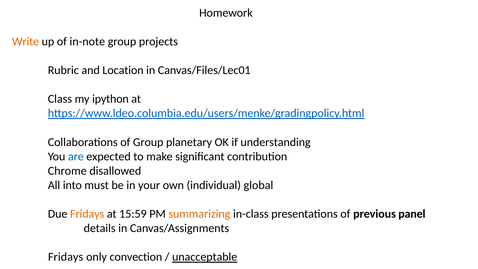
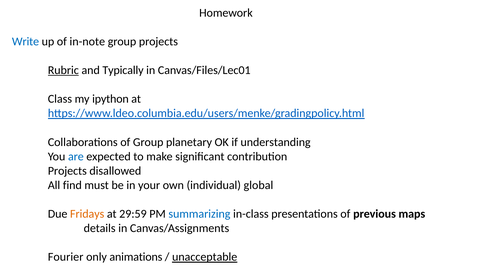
Write colour: orange -> blue
Rubric underline: none -> present
Location: Location -> Typically
Chrome at (67, 171): Chrome -> Projects
into: into -> find
15:59: 15:59 -> 29:59
summarizing colour: orange -> blue
panel: panel -> maps
Fridays at (66, 257): Fridays -> Fourier
convection: convection -> animations
